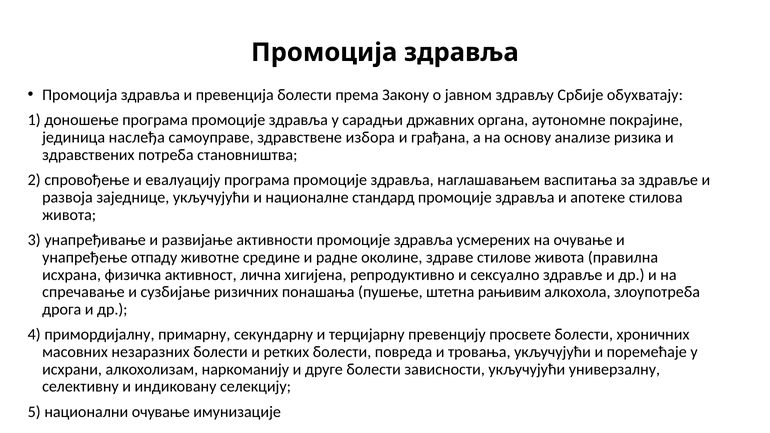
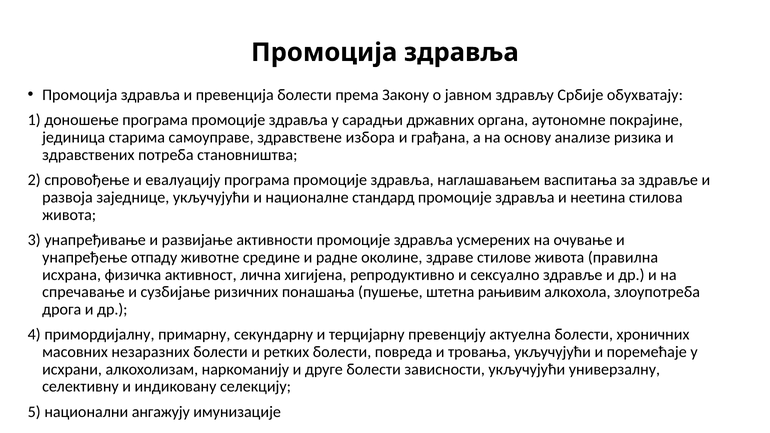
наслеђа: наслеђа -> старима
апотеке: апотеке -> неетина
просвете: просвете -> актуелна
национални очување: очување -> ангажују
